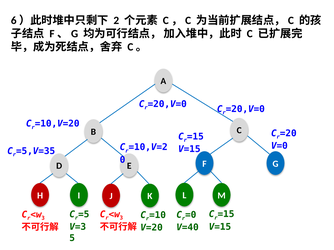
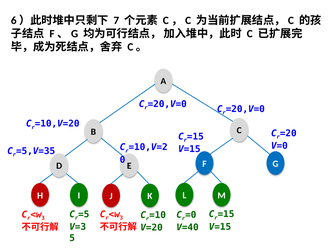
2: 2 -> 7
